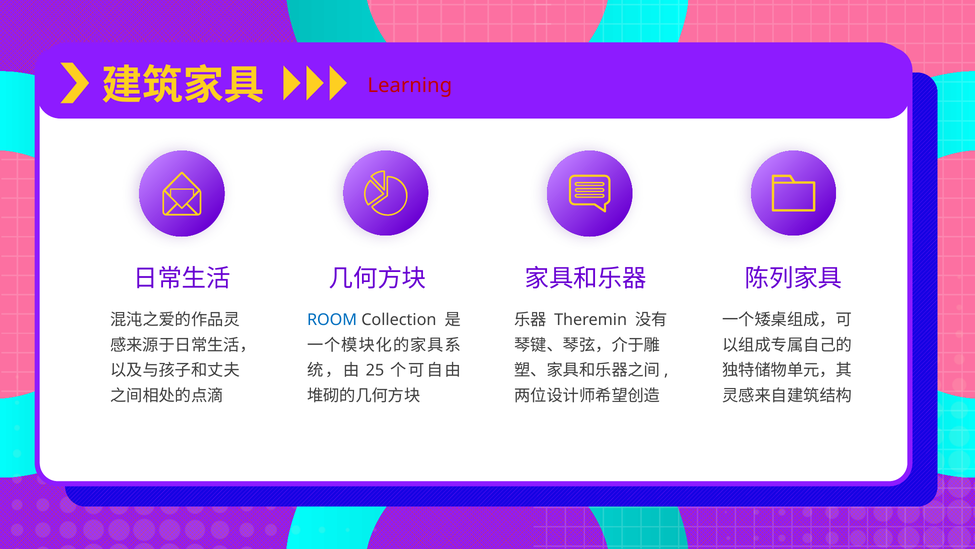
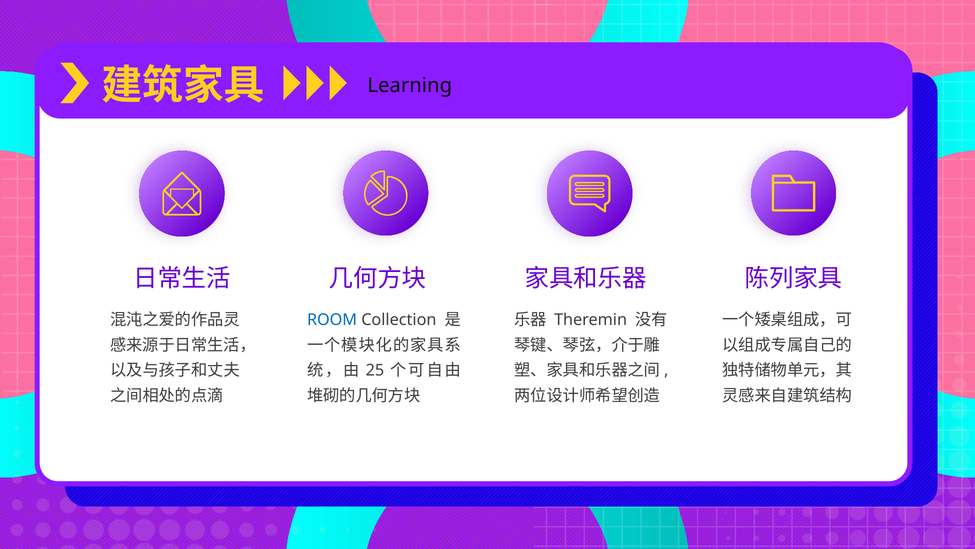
Learning colour: red -> black
